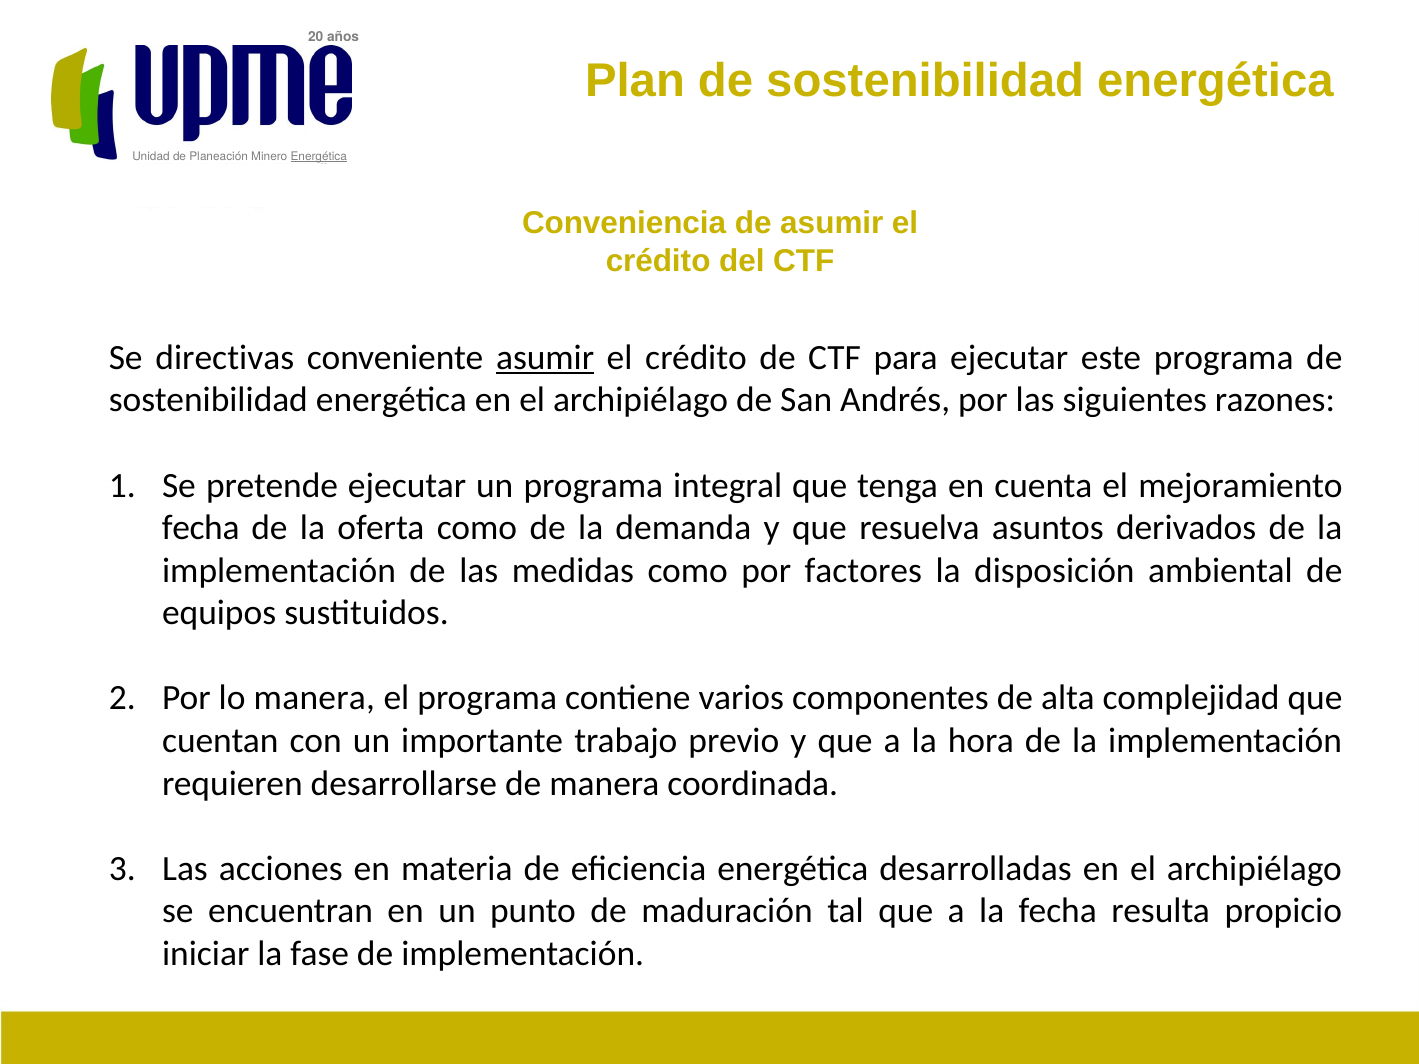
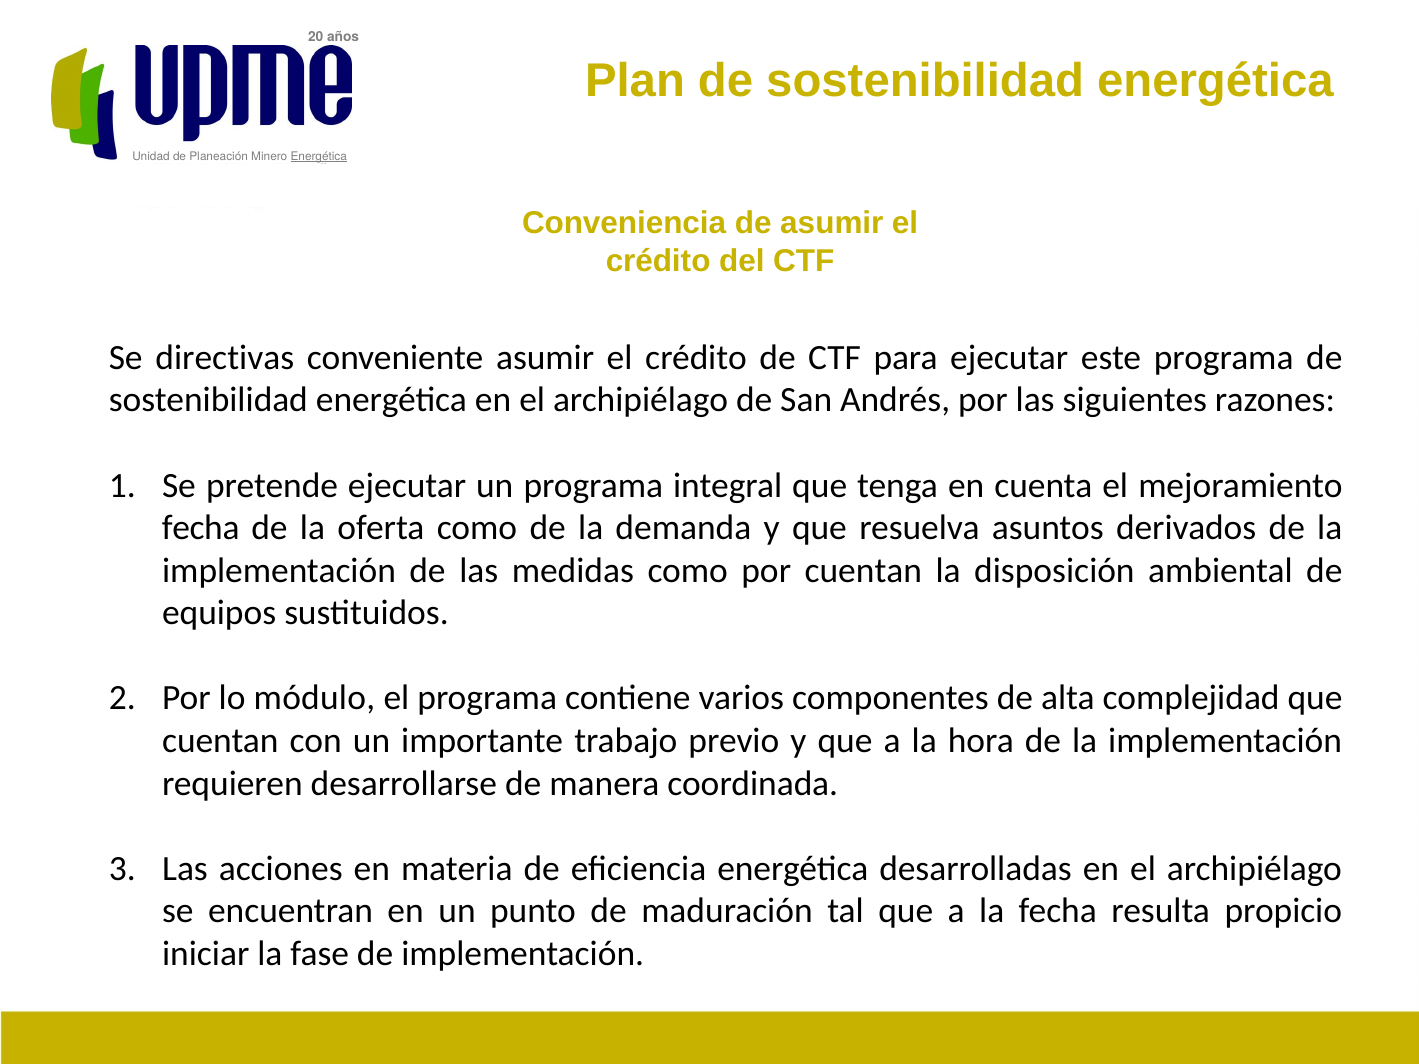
asumir at (545, 358) underline: present -> none
por factores: factores -> cuentan
lo manera: manera -> módulo
